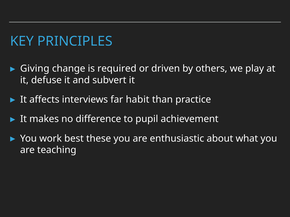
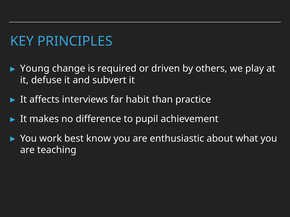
Giving: Giving -> Young
these: these -> know
